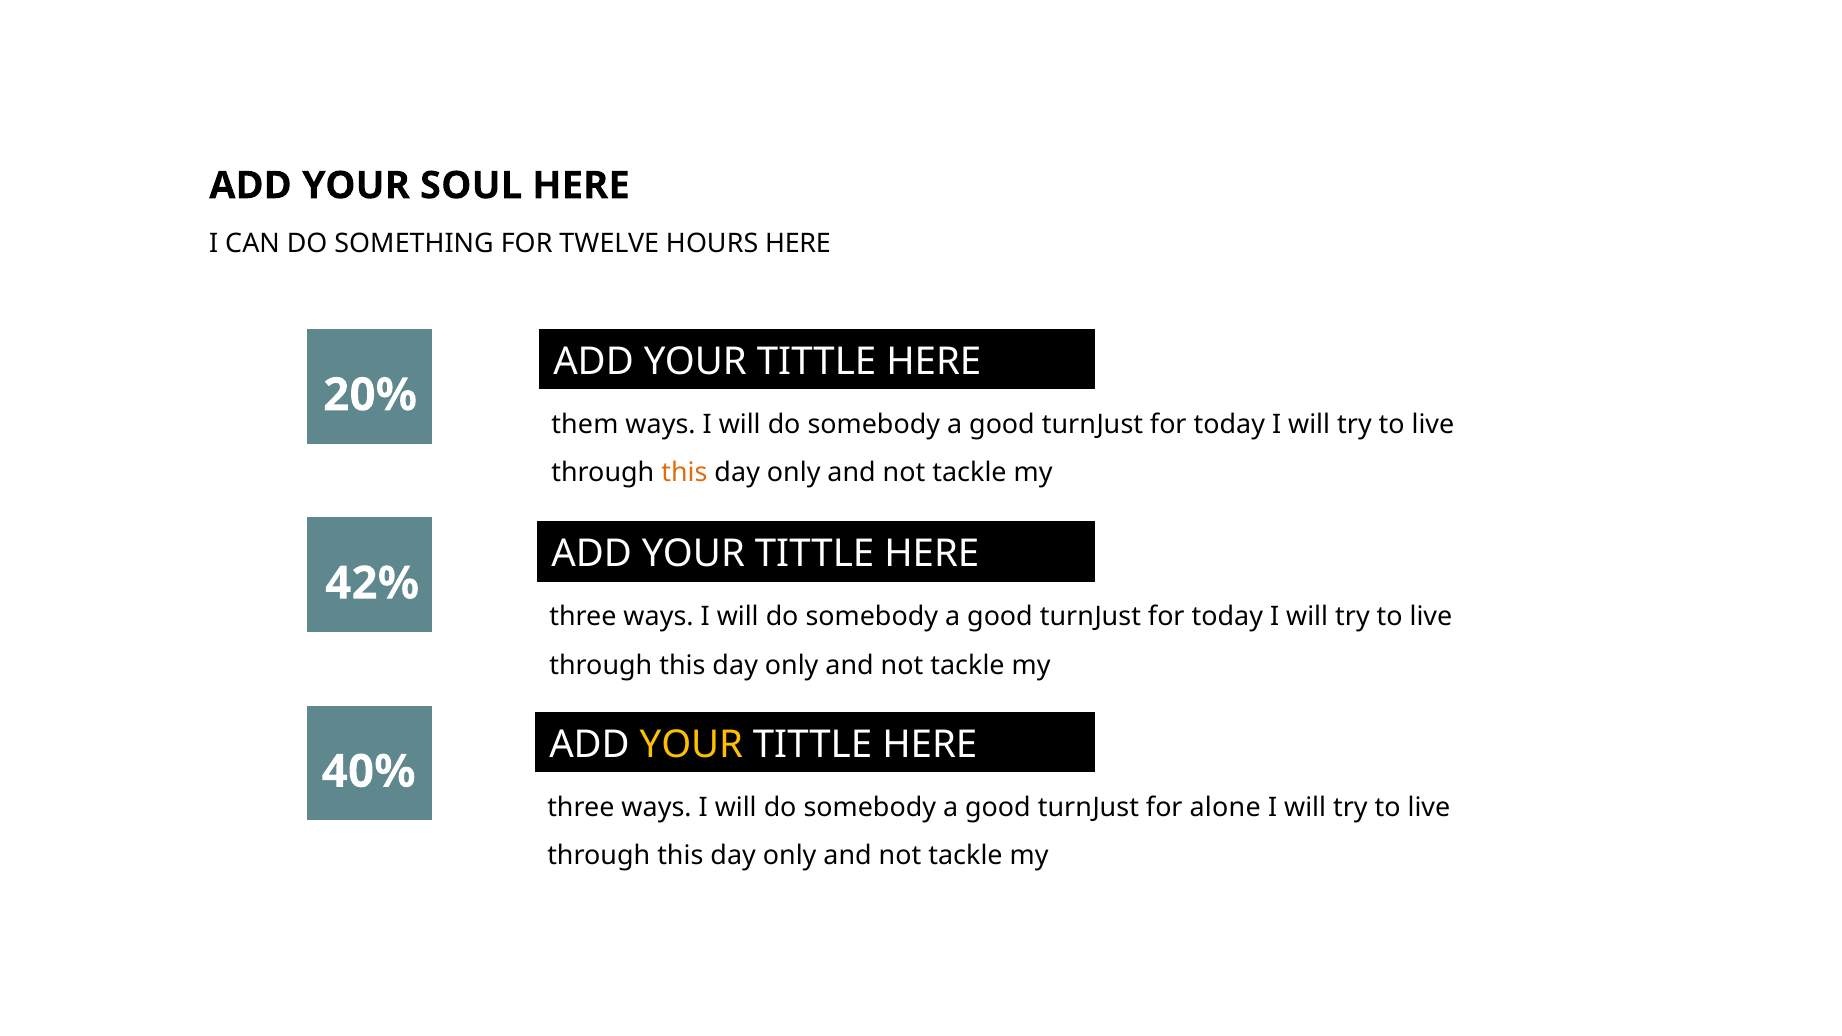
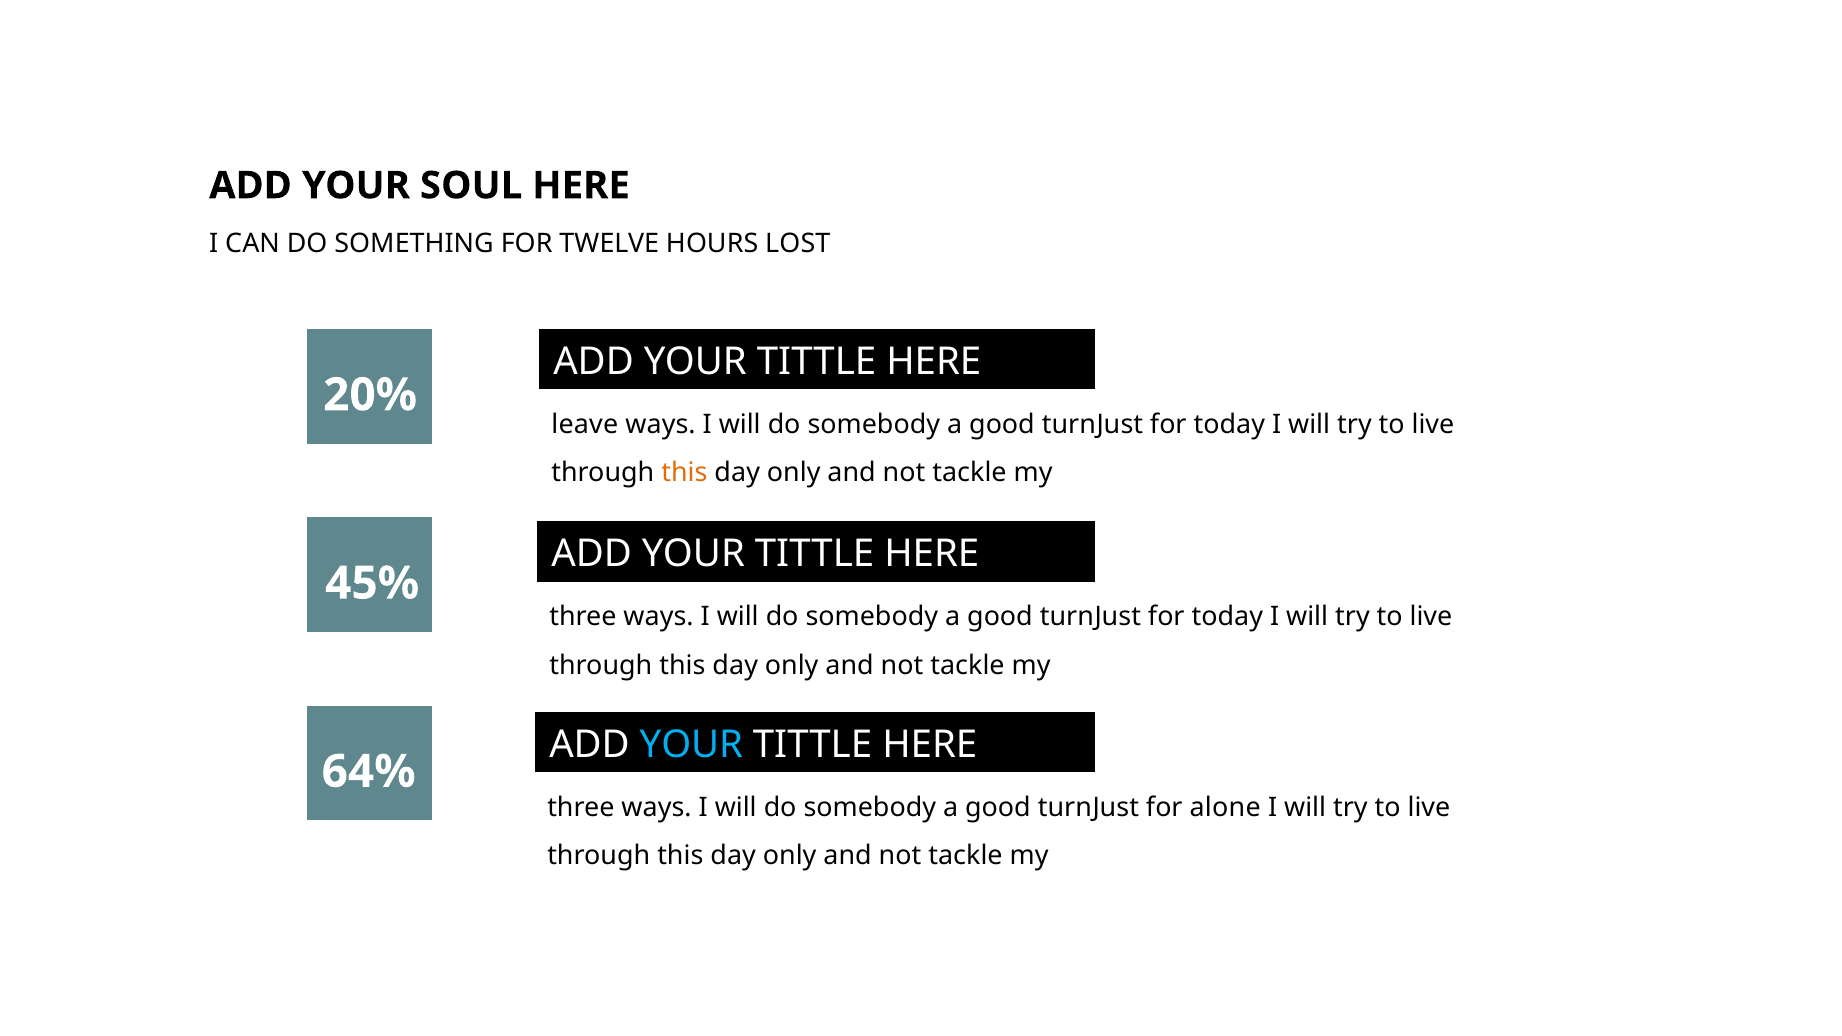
HOURS HERE: HERE -> LOST
them: them -> leave
42%: 42% -> 45%
YOUR at (691, 745) colour: yellow -> light blue
40%: 40% -> 64%
